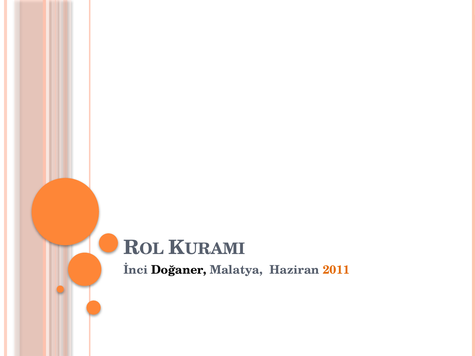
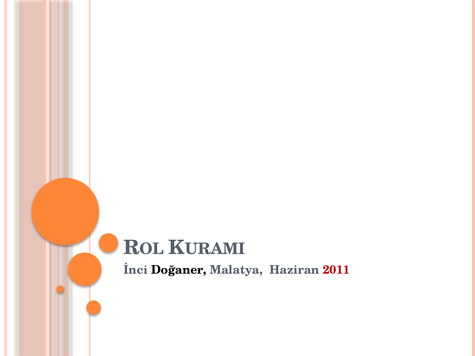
2011 colour: orange -> red
